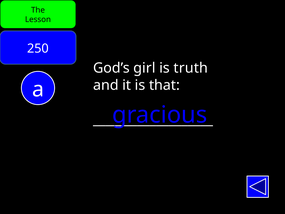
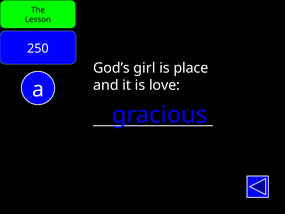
truth: truth -> place
that: that -> love
